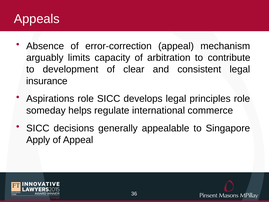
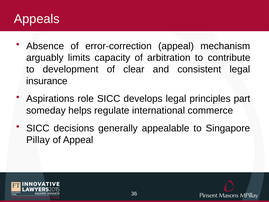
principles role: role -> part
Apply: Apply -> Pillay
